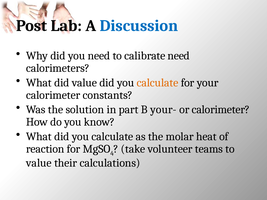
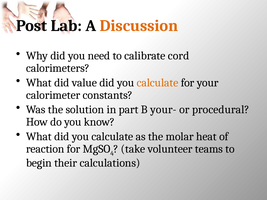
Discussion colour: blue -> orange
calibrate need: need -> cord
or calorimeter: calorimeter -> procedural
value at (39, 163): value -> begin
